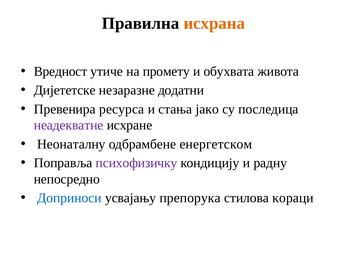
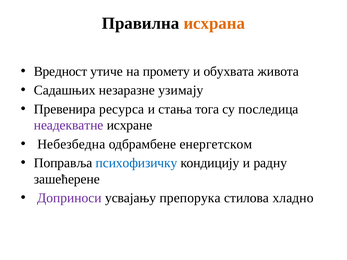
Дијететске: Дијететске -> Садашњих
додатни: додатни -> узимају
јако: јако -> тога
Неонаталну: Неонаталну -> Небезбедна
психофизичку colour: purple -> blue
непосредно: непосредно -> зашећерене
Доприноси colour: blue -> purple
кораци: кораци -> хладно
